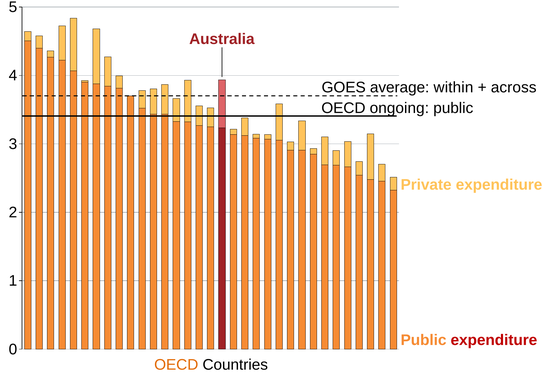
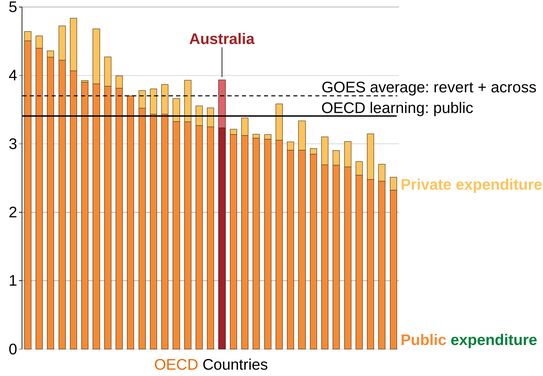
within: within -> revert
ongoing: ongoing -> learning
expenditure at (494, 340) colour: red -> green
